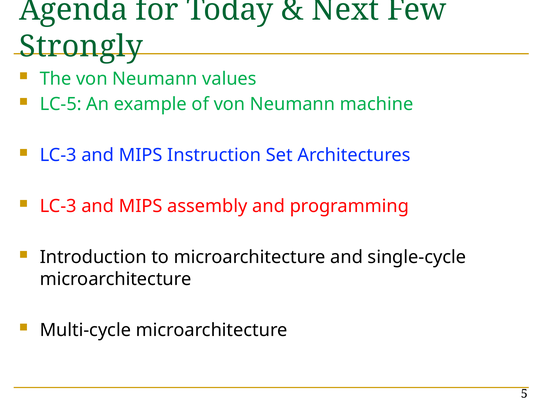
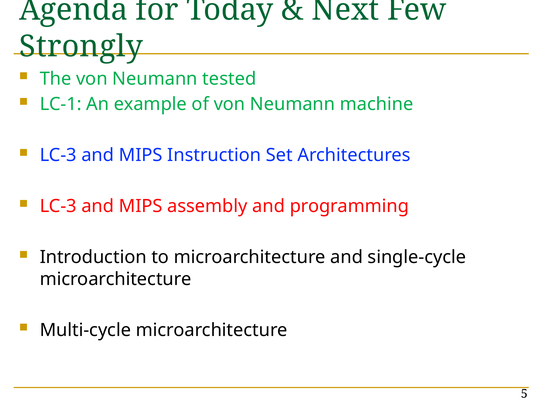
values: values -> tested
LC-5: LC-5 -> LC-1
